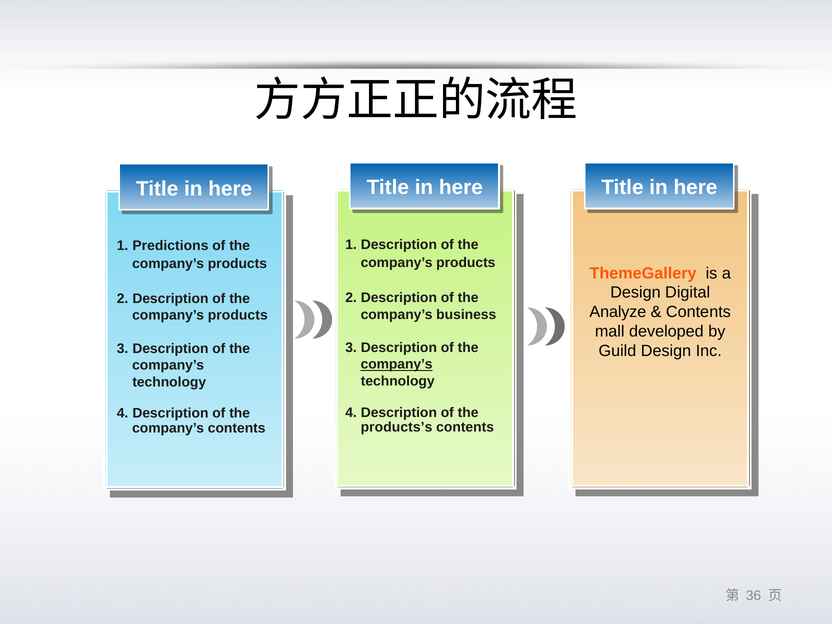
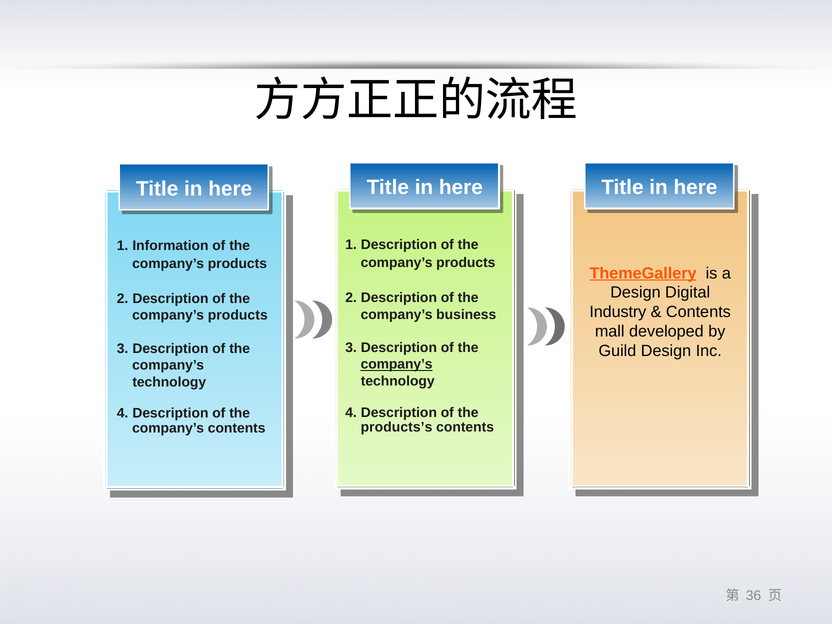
Predictions: Predictions -> Information
ThemeGallery underline: none -> present
Analyze: Analyze -> Industry
